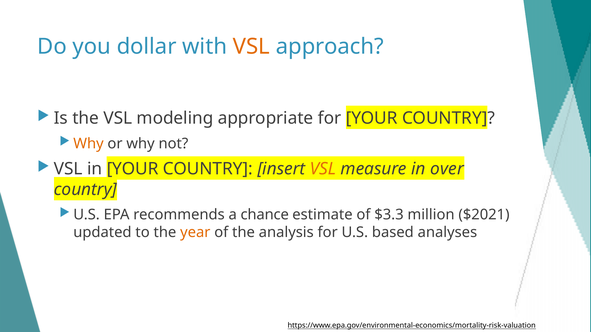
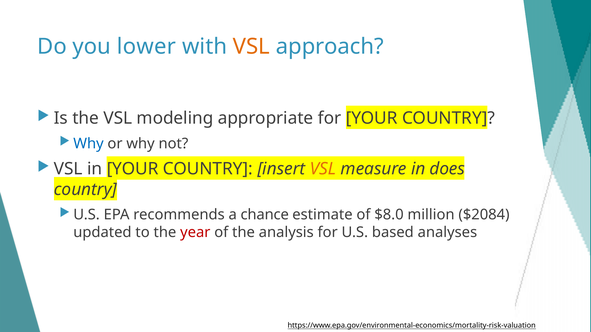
dollar: dollar -> lower
Why at (88, 144) colour: orange -> blue
over: over -> does
$3.3: $3.3 -> $8.0
$2021: $2021 -> $2084
year colour: orange -> red
